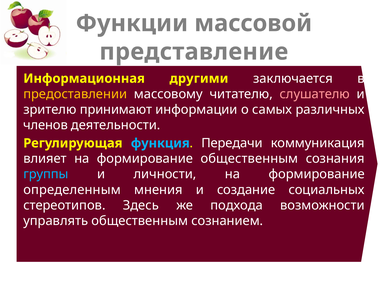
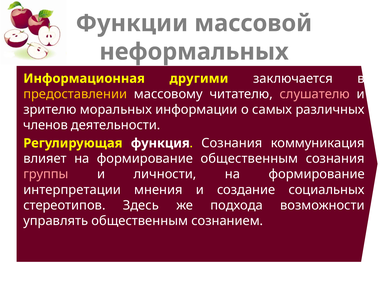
представление: представление -> неформальных
принимают: принимают -> моральных
функция colour: light blue -> white
Передачи at (232, 143): Передачи -> Сознания
группы colour: light blue -> pink
определенным: определенным -> интерпретации
